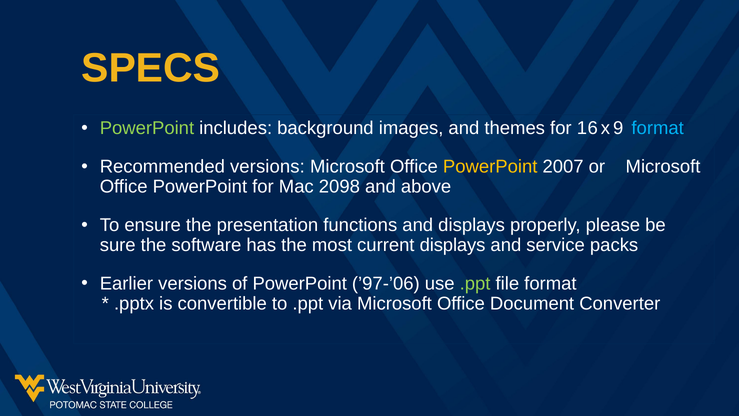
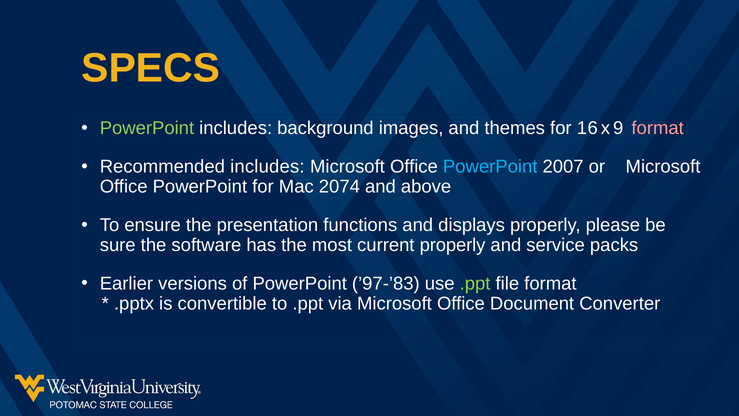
format at (658, 128) colour: light blue -> pink
Recommended versions: versions -> includes
PowerPoint at (490, 167) colour: yellow -> light blue
2098: 2098 -> 2074
current displays: displays -> properly
’97-’06: ’97-’06 -> ’97-’83
